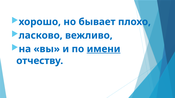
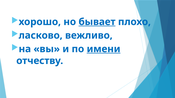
бывает underline: none -> present
